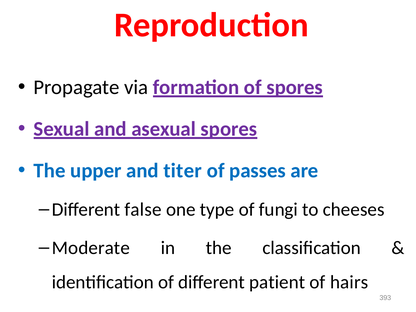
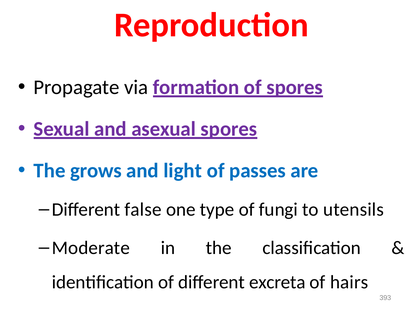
upper: upper -> grows
titer: titer -> light
cheeses: cheeses -> utensils
patient: patient -> excreta
